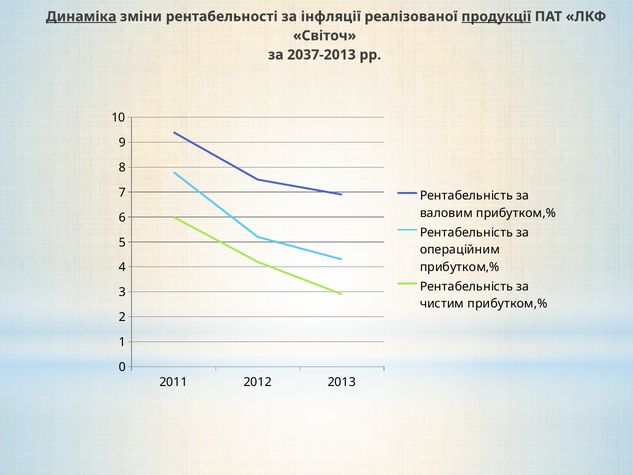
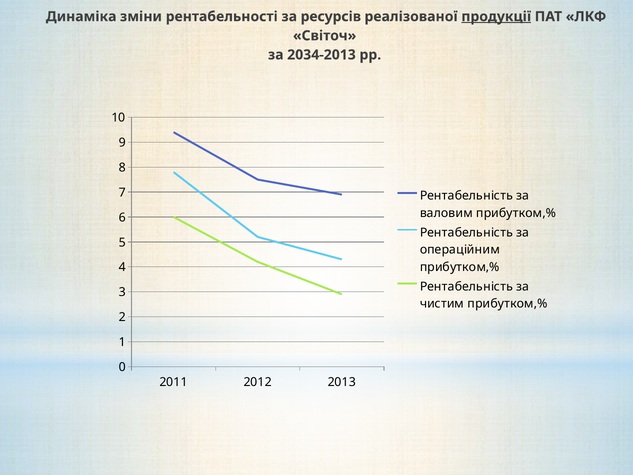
Динаміка underline: present -> none
інфляції: інфляції -> ресурсів
2037-2013: 2037-2013 -> 2034-2013
